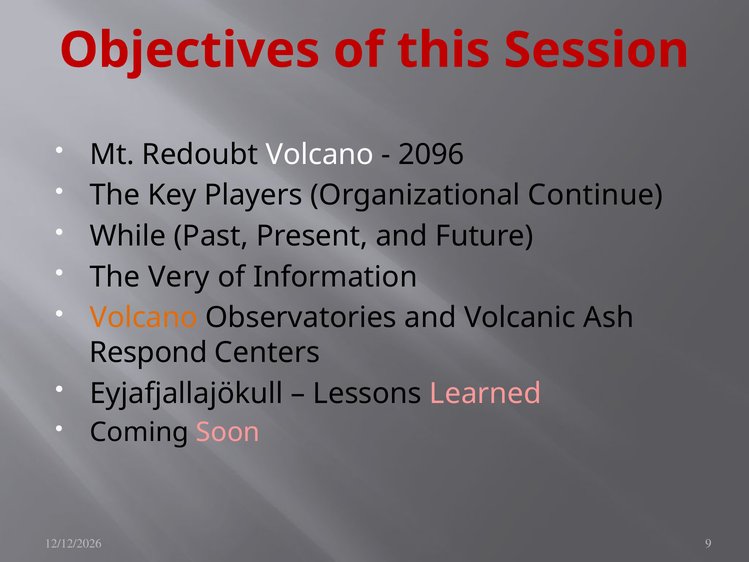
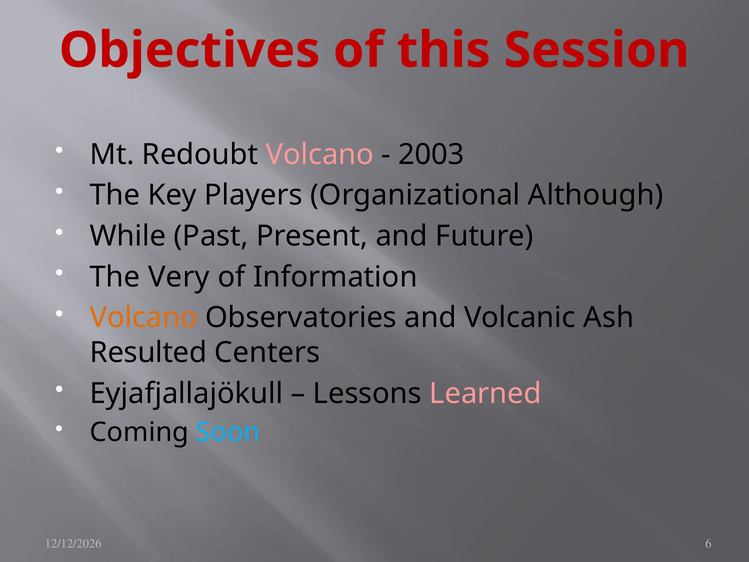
Volcano at (320, 154) colour: white -> pink
2096: 2096 -> 2003
Continue: Continue -> Although
Respond: Respond -> Resulted
Soon colour: pink -> light blue
9: 9 -> 6
